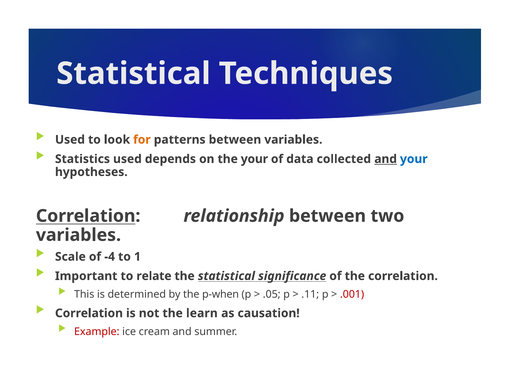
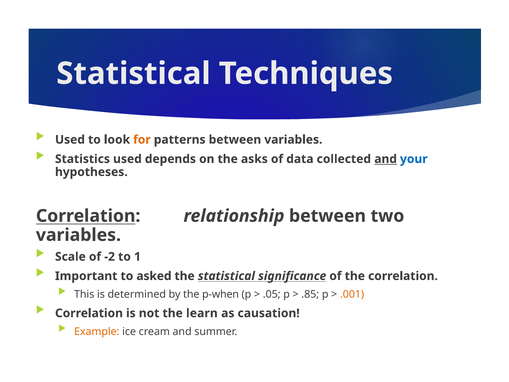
the your: your -> asks
-4: -4 -> -2
relate: relate -> asked
.11: .11 -> .85
.001 colour: red -> orange
Example colour: red -> orange
